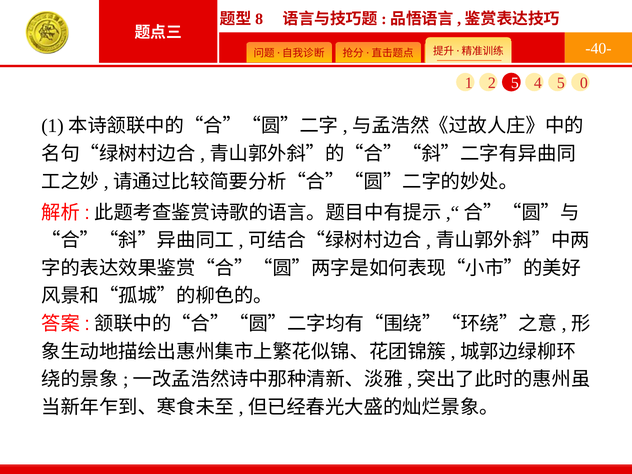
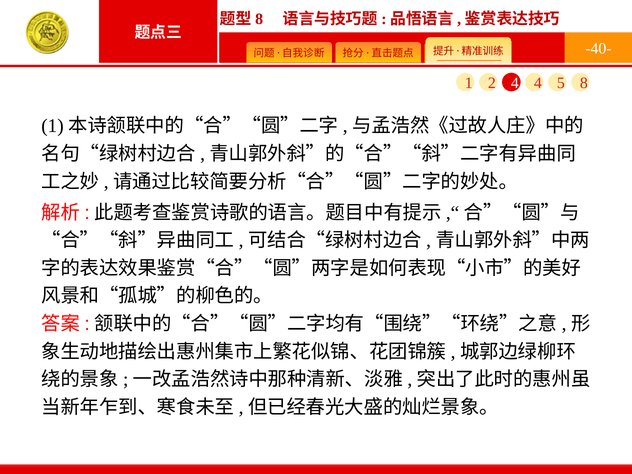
2 5: 5 -> 4
0: 0 -> 8
